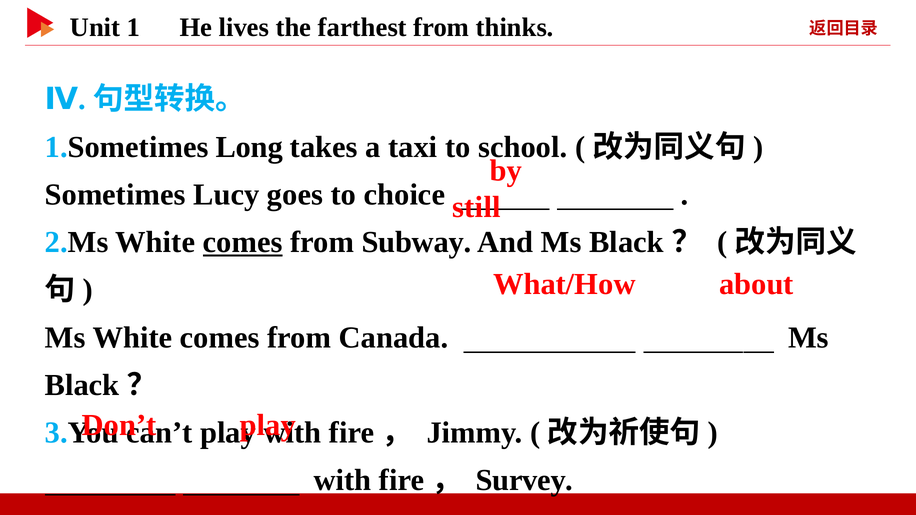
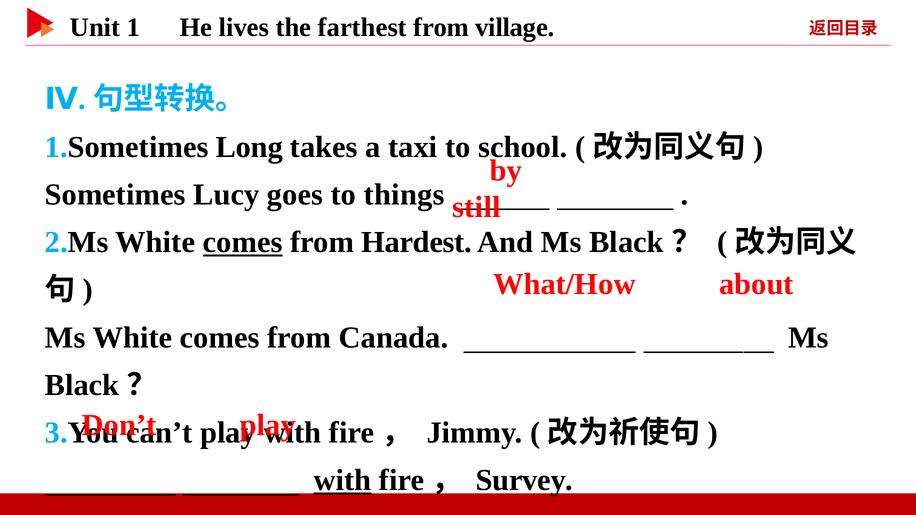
thinks: thinks -> village
choice: choice -> things
Subway: Subway -> Hardest
with at (342, 481) underline: none -> present
